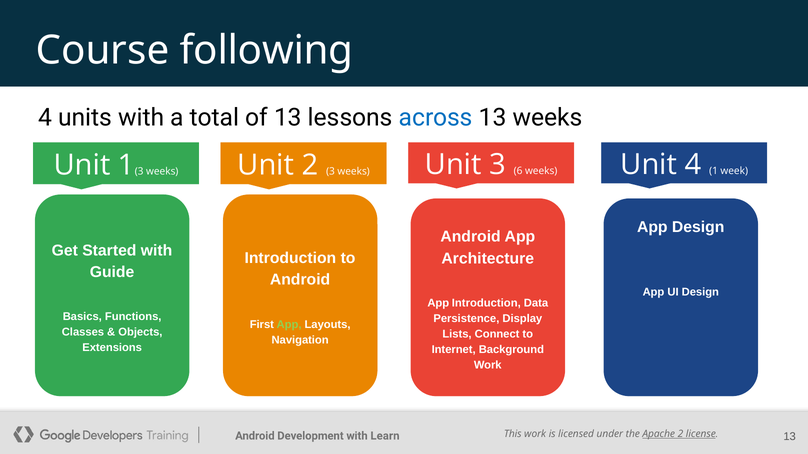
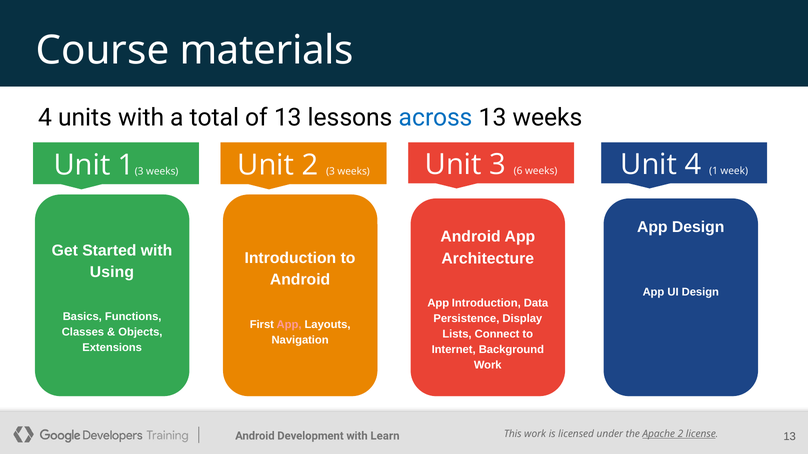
following: following -> materials
Guide: Guide -> Using
App at (289, 325) colour: light green -> pink
